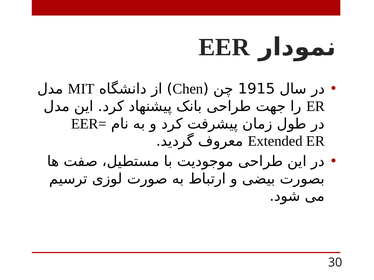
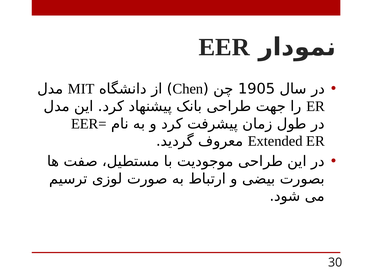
1915: 1915 -> 1905
